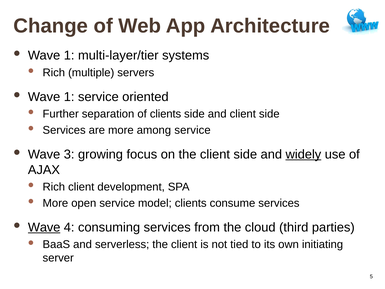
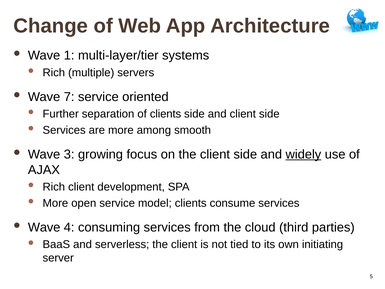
1 at (69, 97): 1 -> 7
among service: service -> smooth
Wave at (44, 227) underline: present -> none
